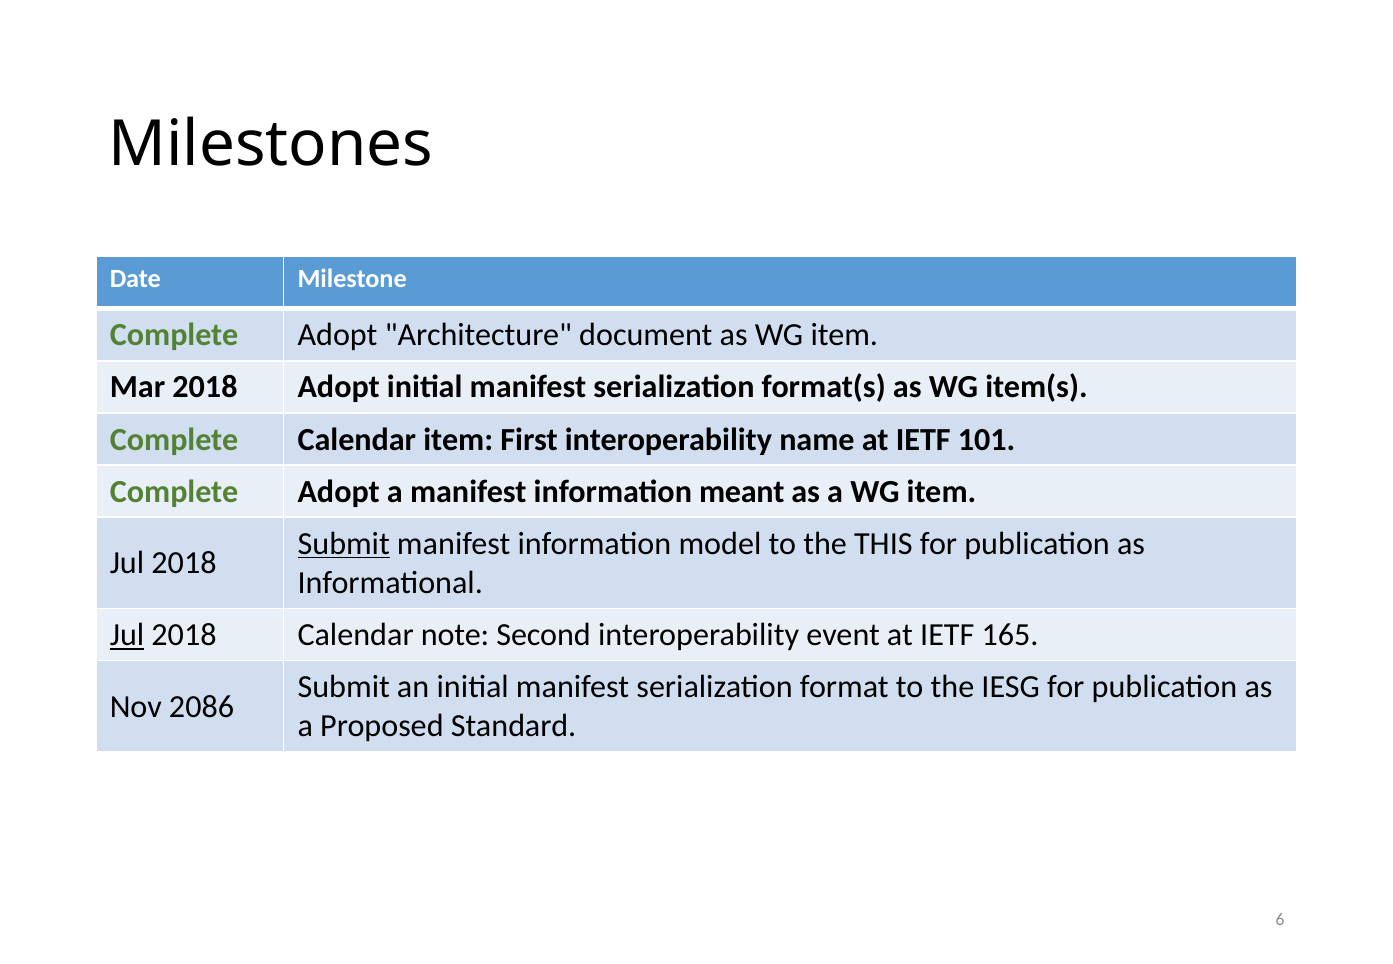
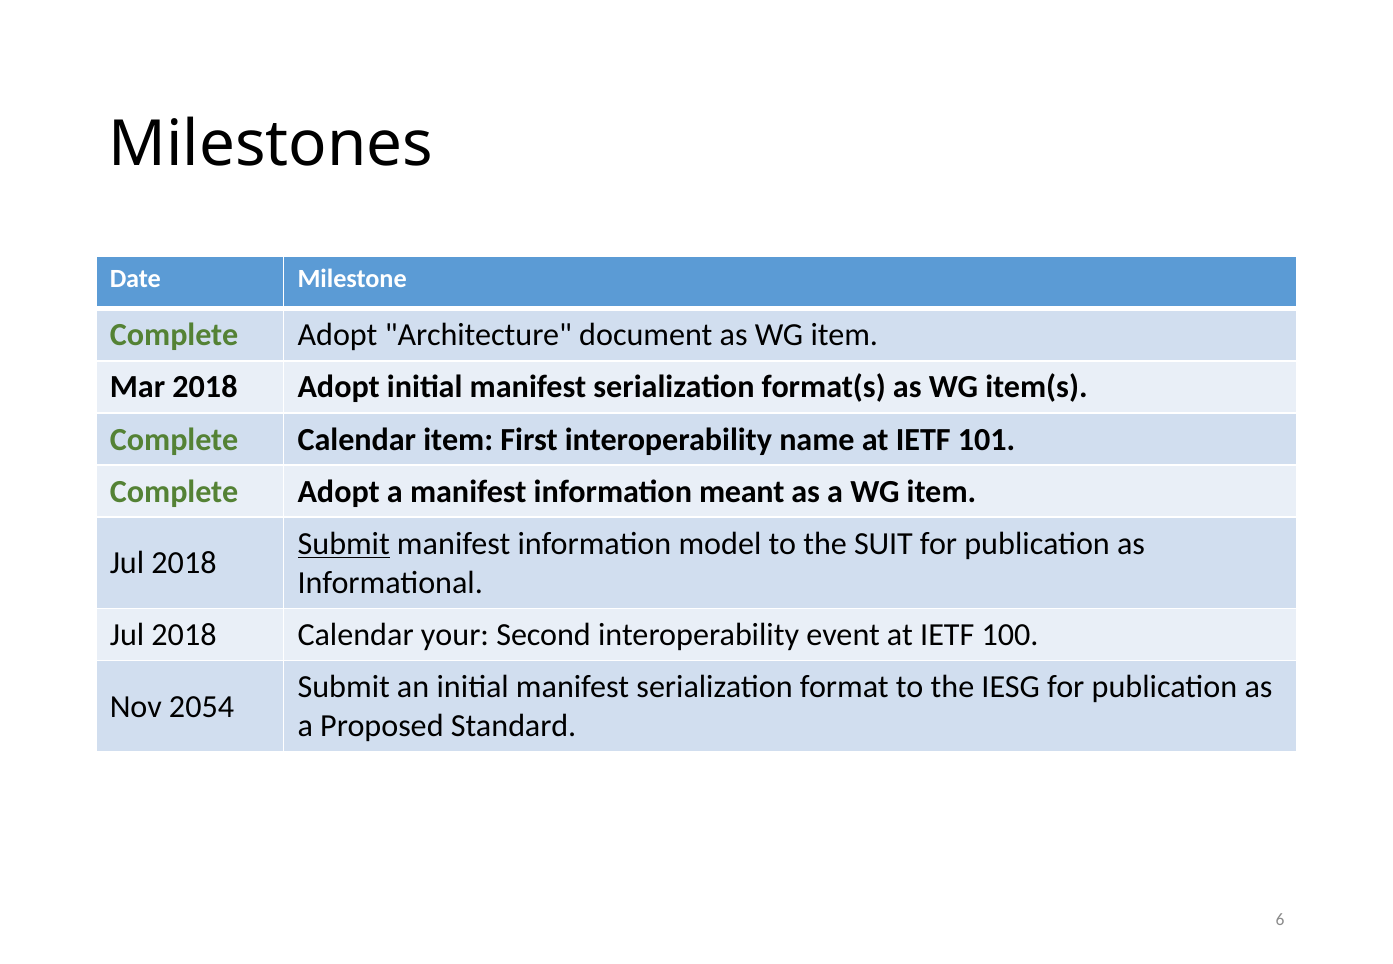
THIS: THIS -> SUIT
Jul at (127, 635) underline: present -> none
note: note -> your
165: 165 -> 100
2086: 2086 -> 2054
